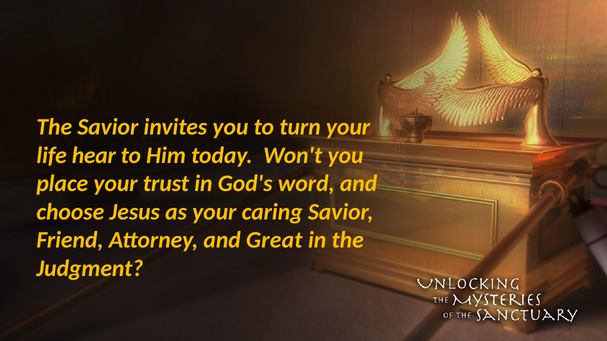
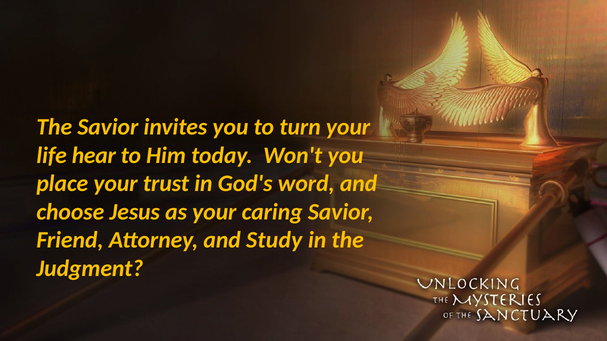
Great: Great -> Study
